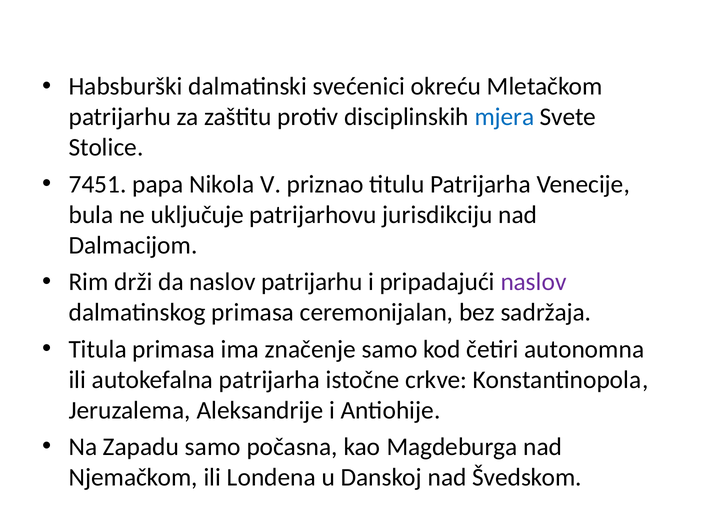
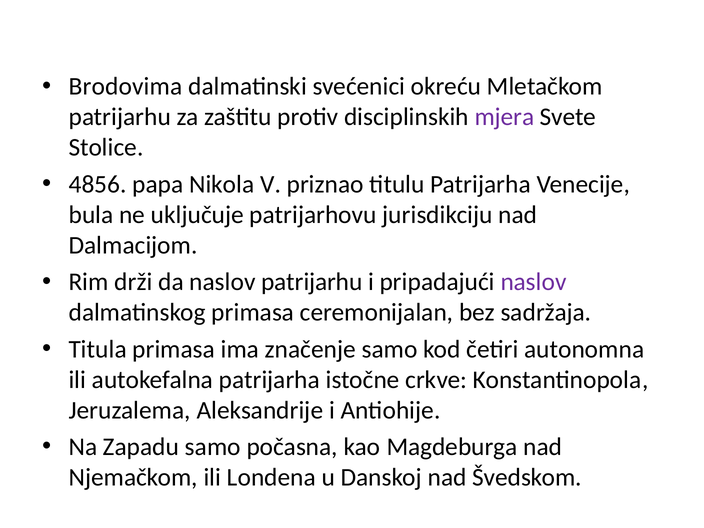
Habsburški: Habsburški -> Brodovima
mjera colour: blue -> purple
7451: 7451 -> 4856
